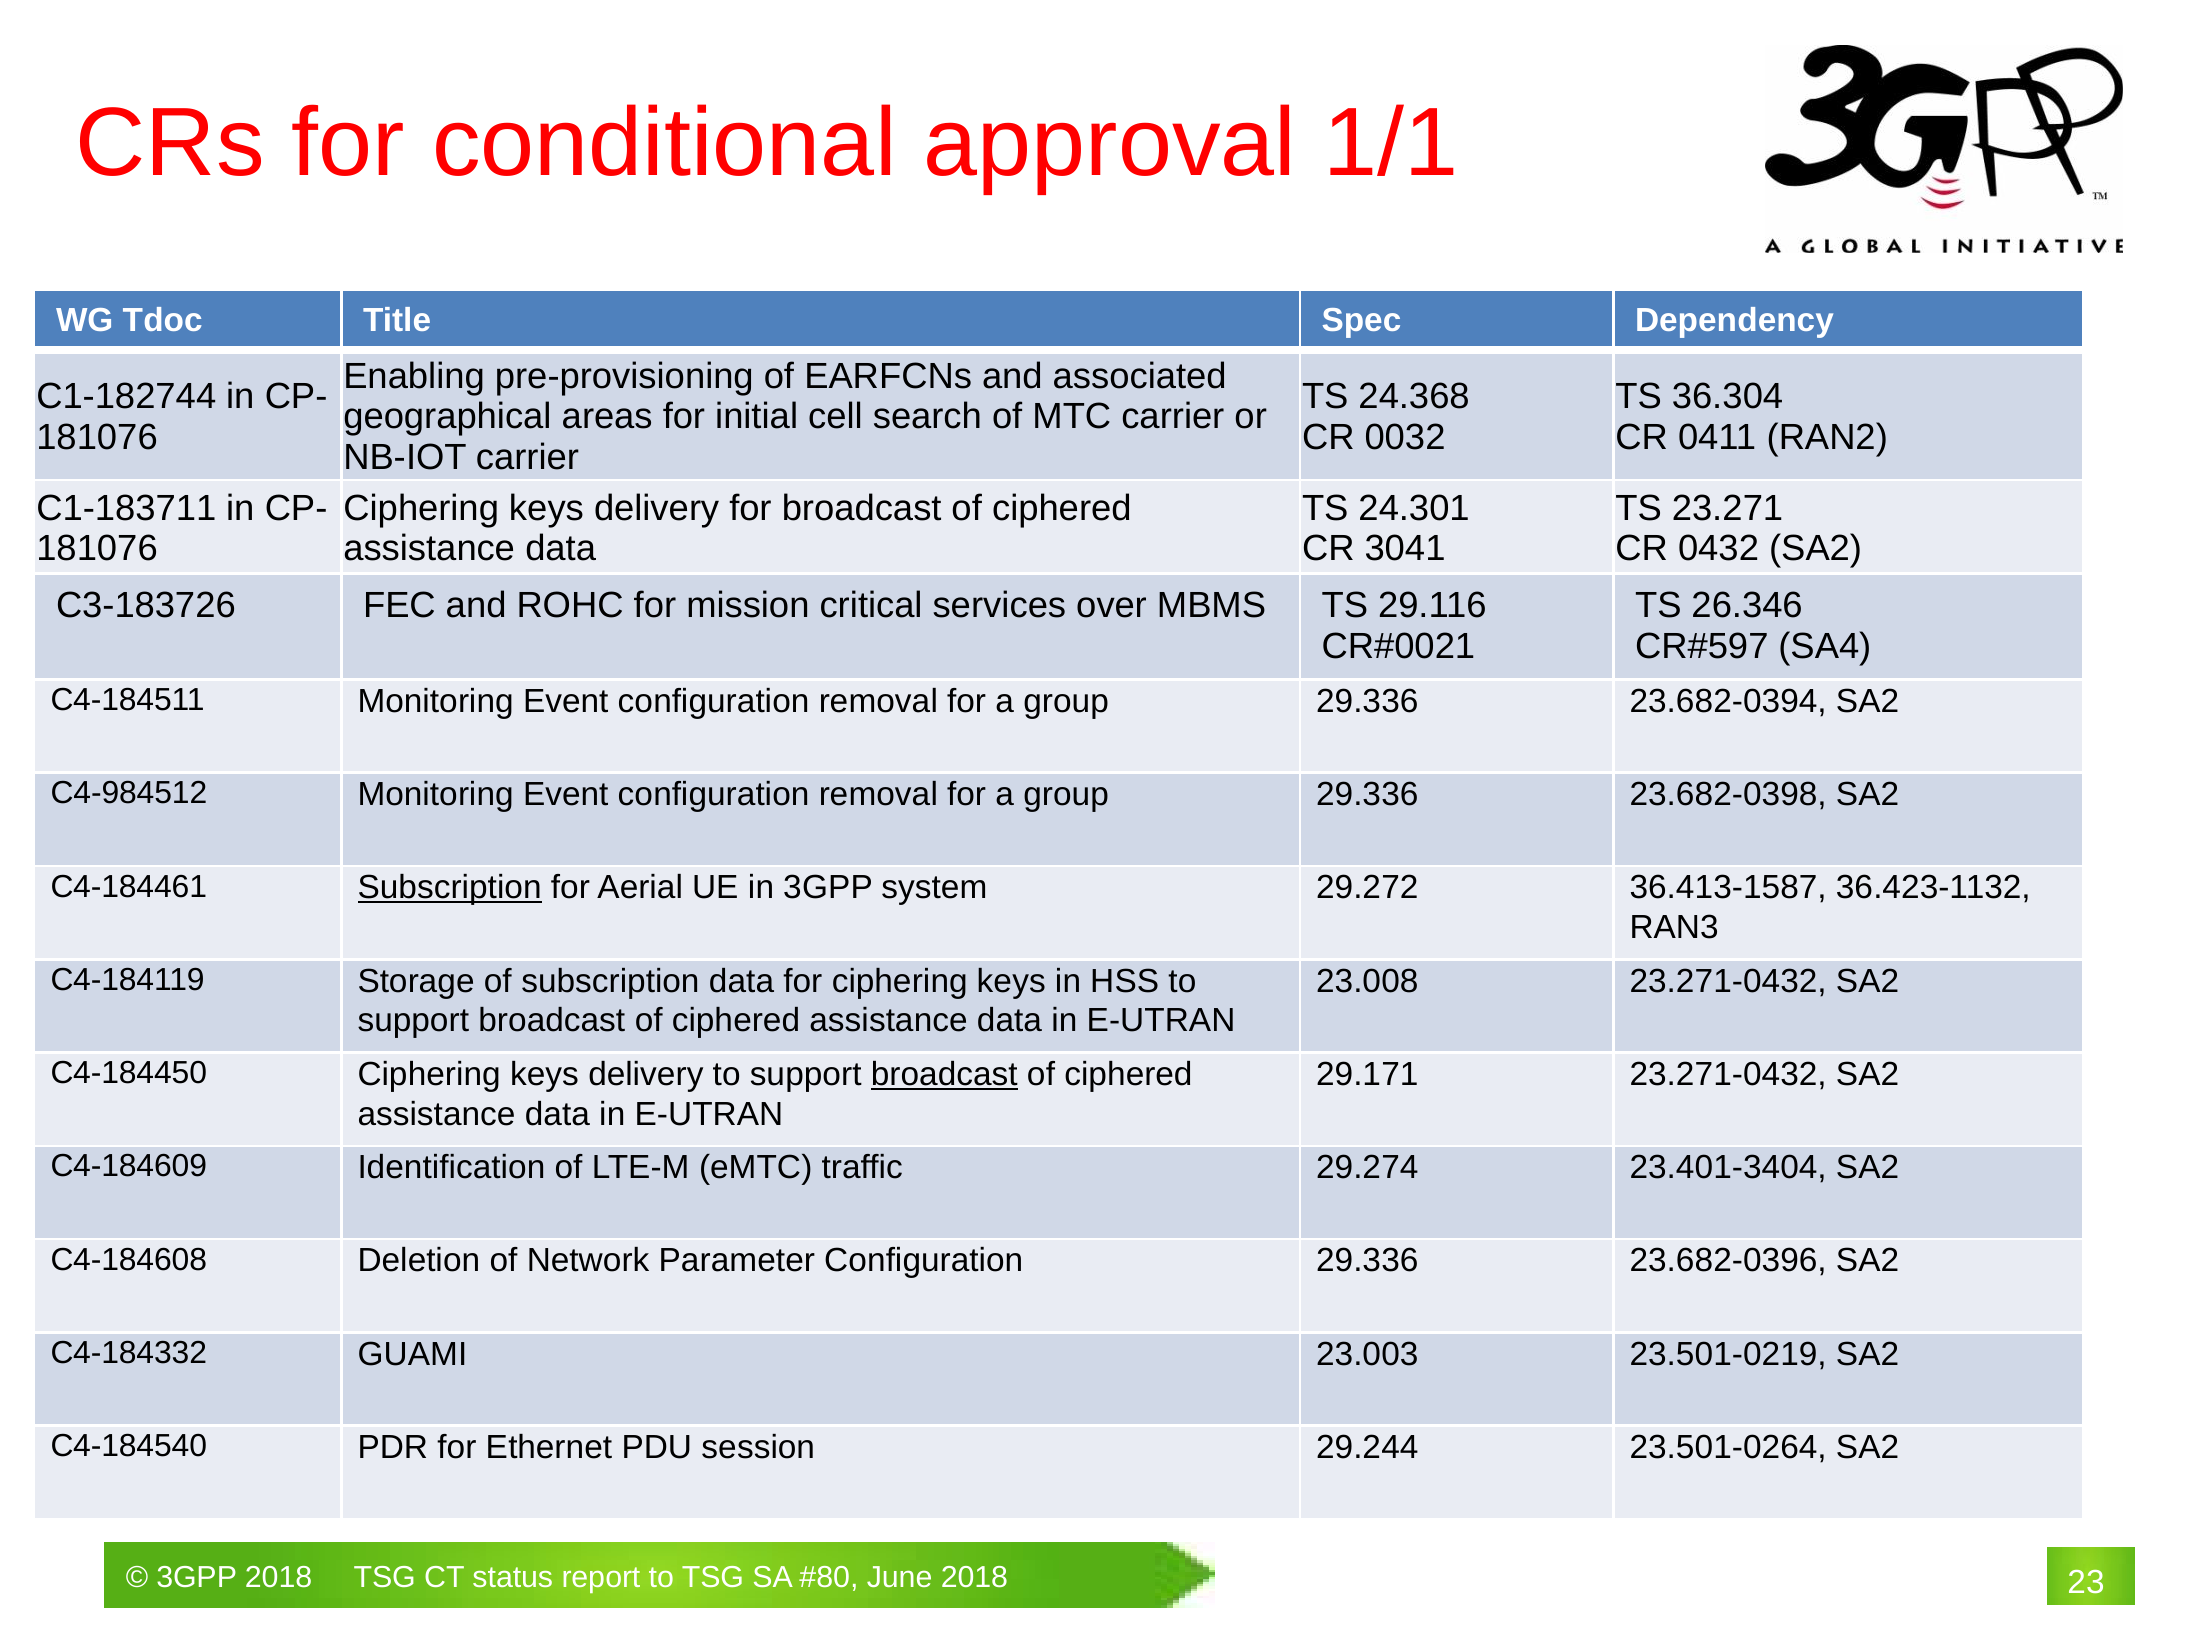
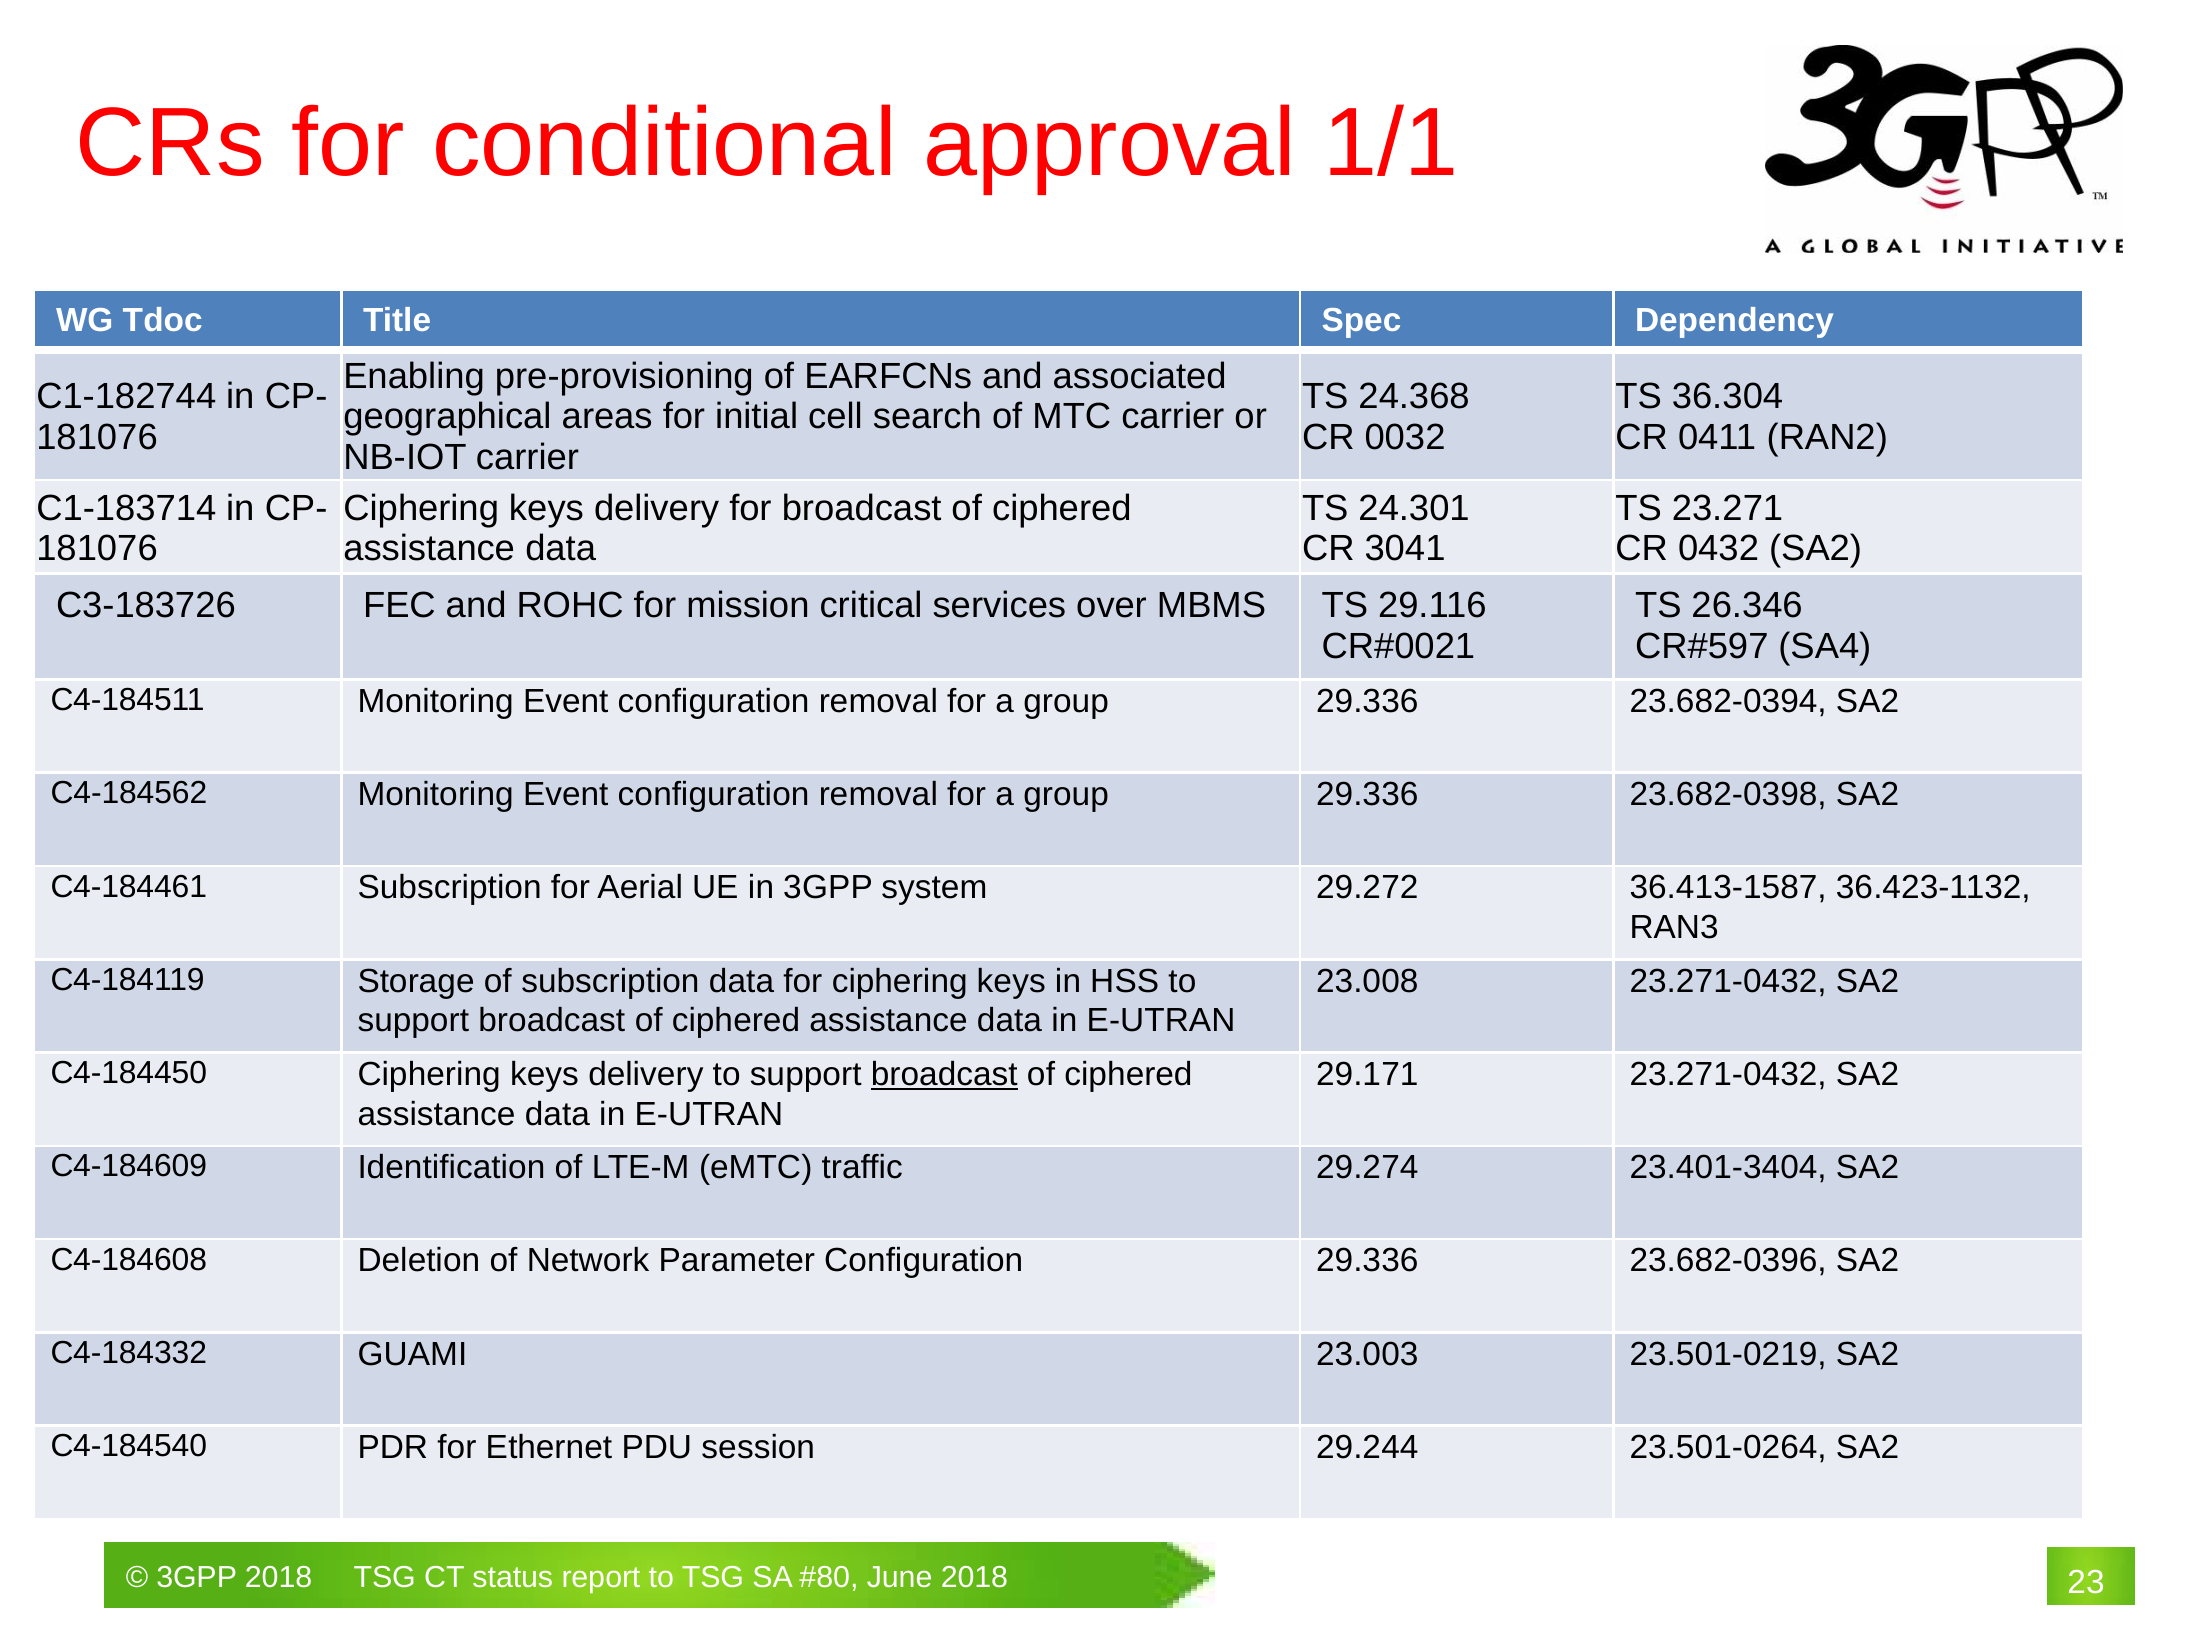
C1-183711: C1-183711 -> C1-183714
C4-984512: C4-984512 -> C4-184562
Subscription at (450, 888) underline: present -> none
